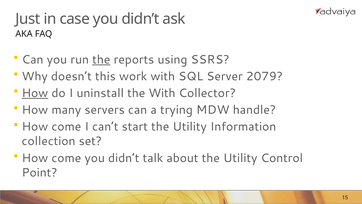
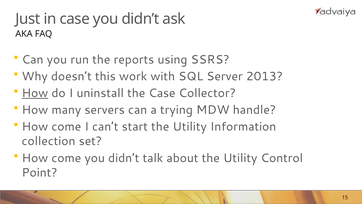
the at (101, 60) underline: present -> none
2079: 2079 -> 2013
the With: With -> Case
